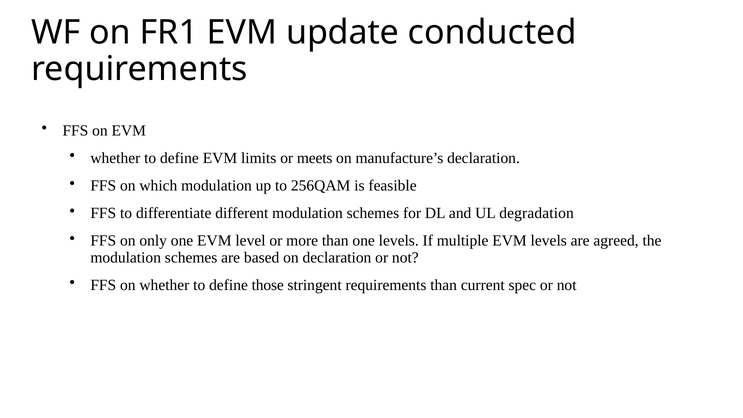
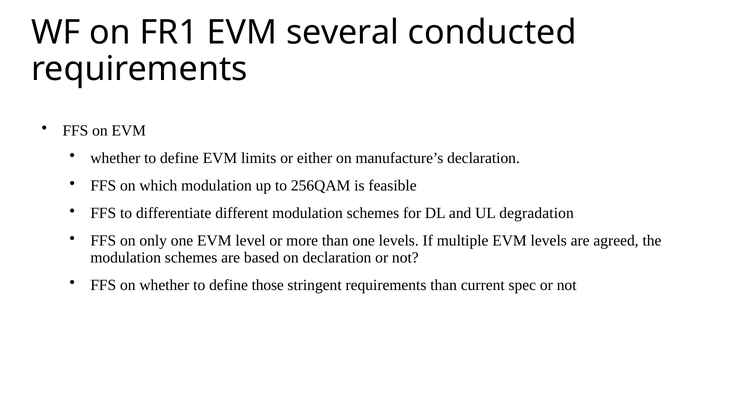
update: update -> several
meets: meets -> either
